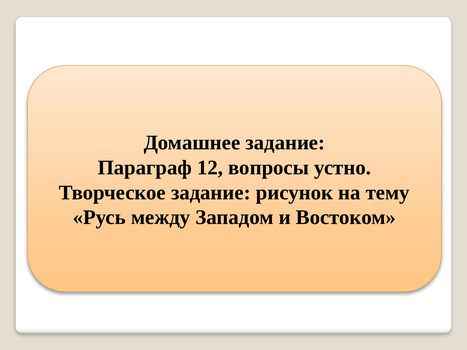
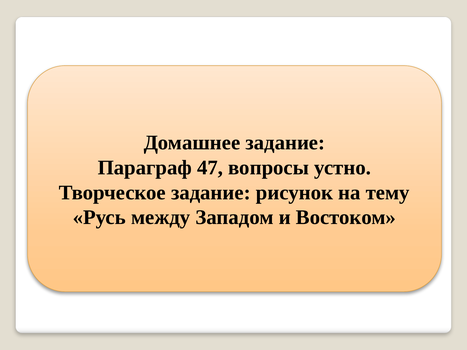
12: 12 -> 47
